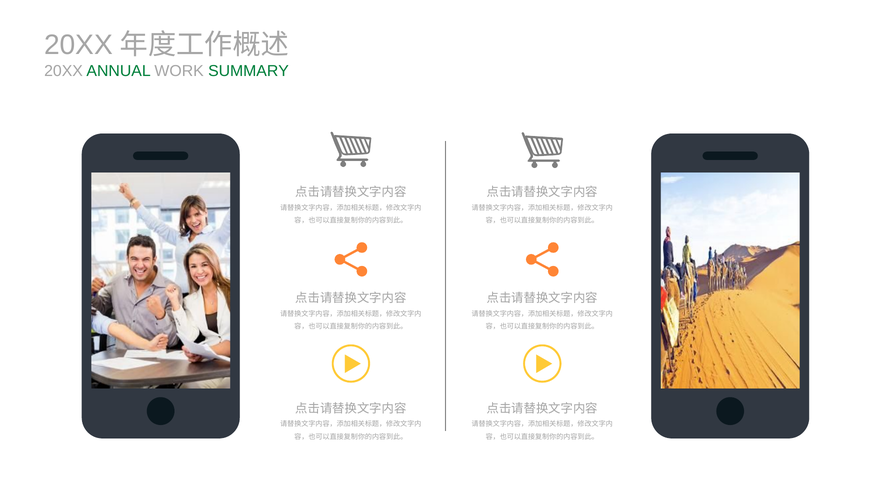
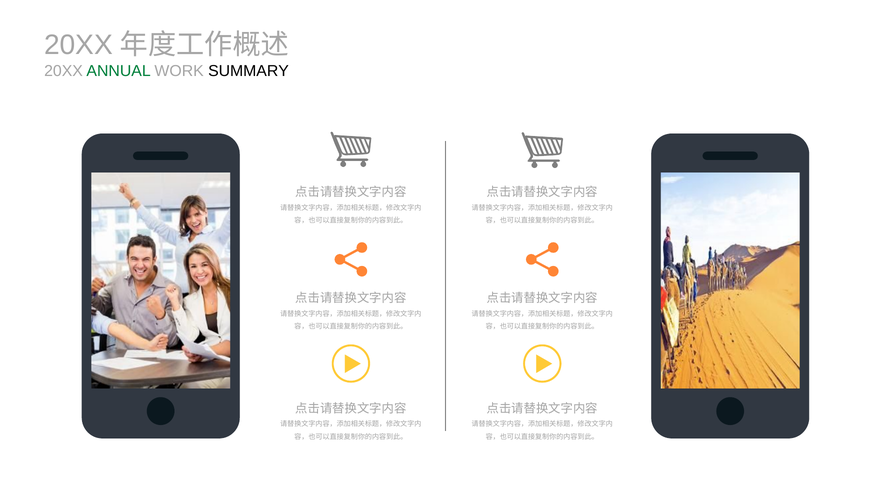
SUMMARY colour: green -> black
